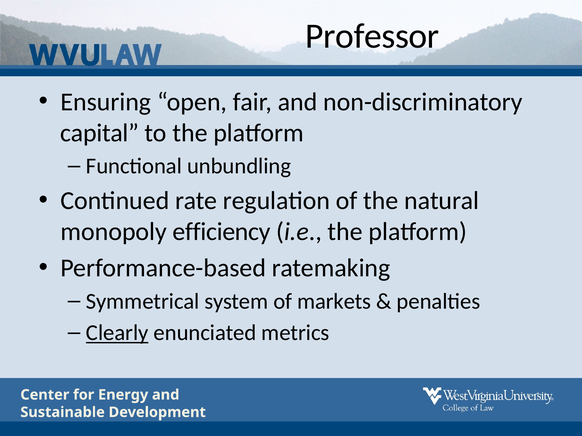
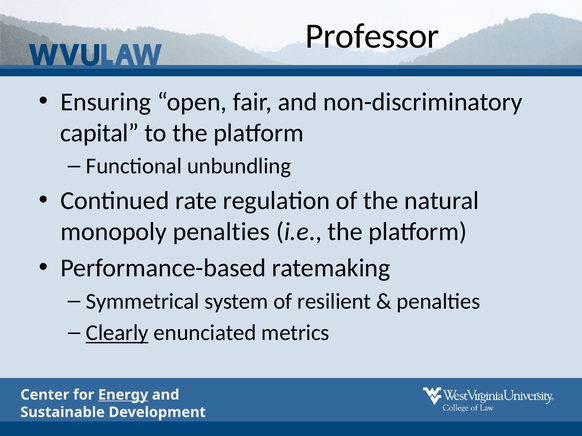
monopoly efficiency: efficiency -> penalties
markets: markets -> resilient
Energy underline: none -> present
